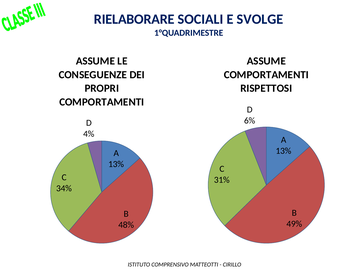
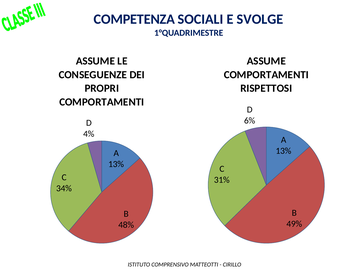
RIELABORARE: RIELABORARE -> COMPETENZA
